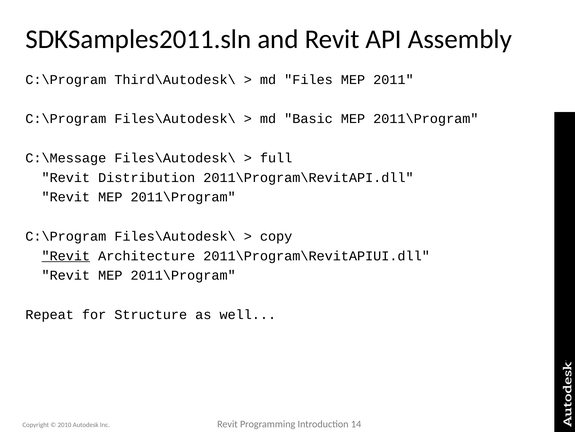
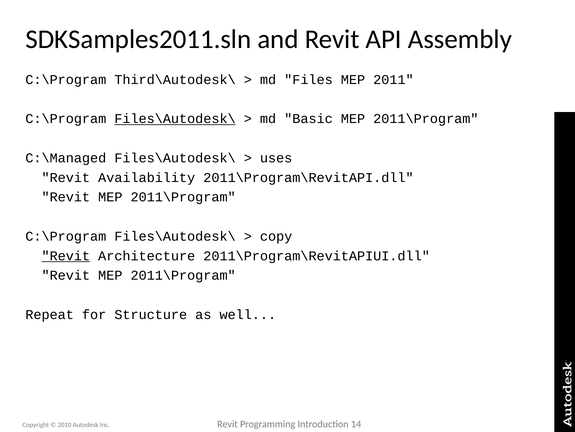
Files\Autodesk\ at (175, 119) underline: none -> present
C:\Message: C:\Message -> C:\Managed
full: full -> uses
Distribution: Distribution -> Availability
